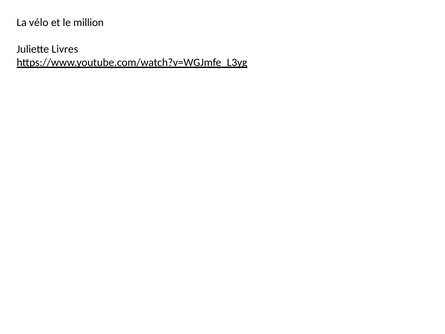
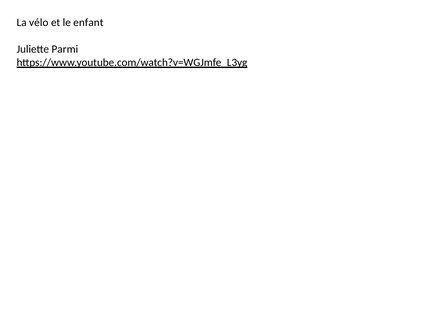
million: million -> enfant
Livres: Livres -> Parmi
